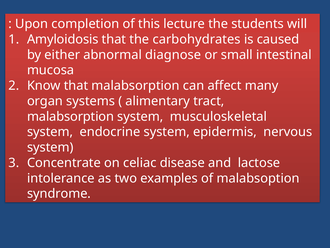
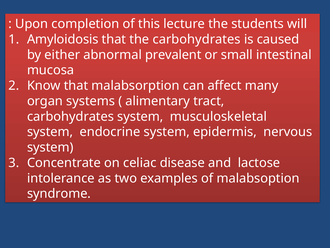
diagnose: diagnose -> prevalent
malabsorption at (71, 116): malabsorption -> carbohydrates
